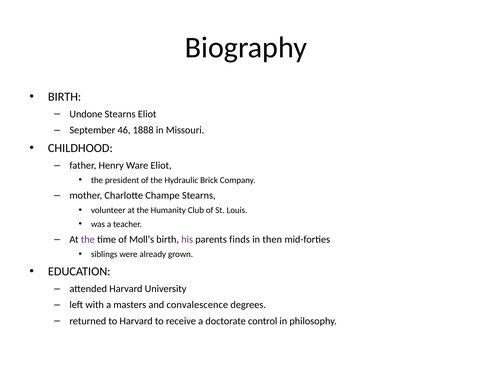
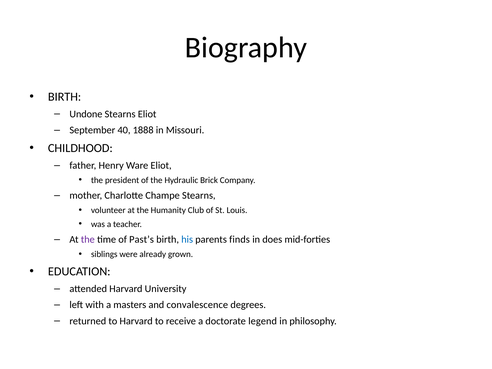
46: 46 -> 40
Moll’s: Moll’s -> Past’s
his colour: purple -> blue
then: then -> does
control: control -> legend
